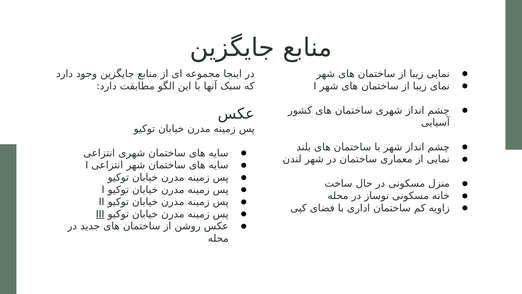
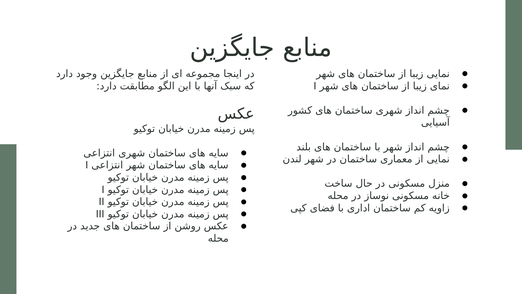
III underline: present -> none
